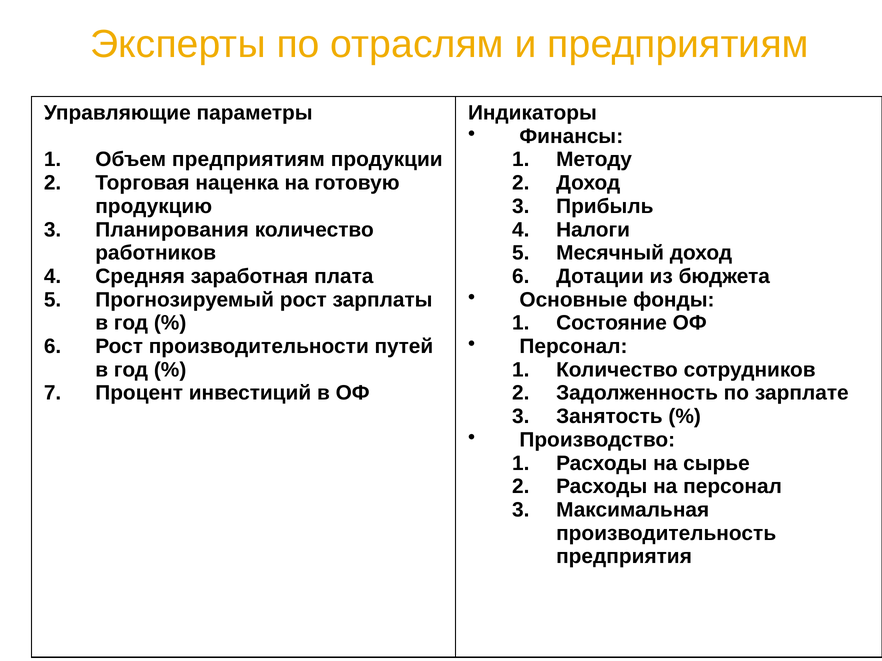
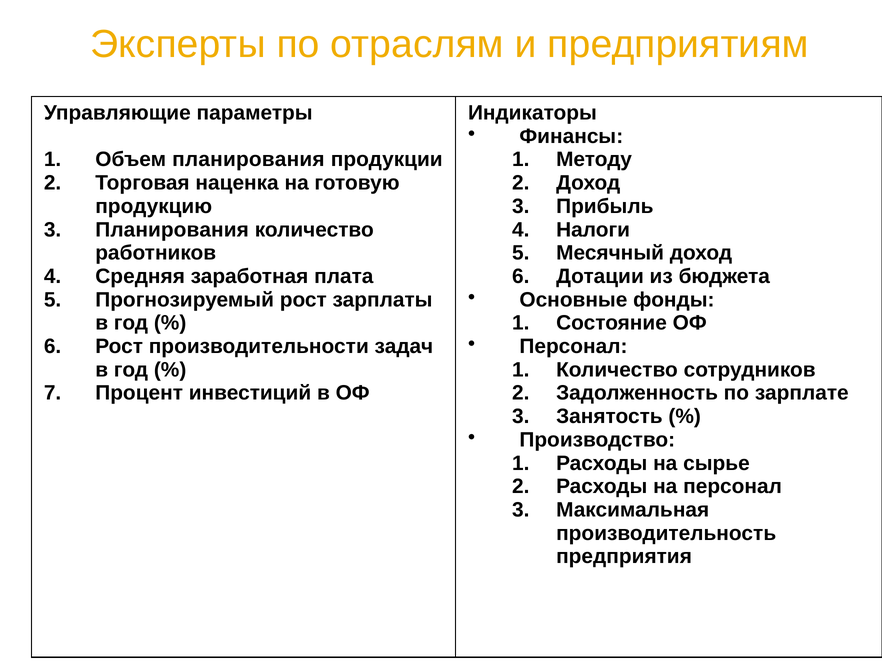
Объем предприятиям: предприятиям -> планирования
путей: путей -> задач
